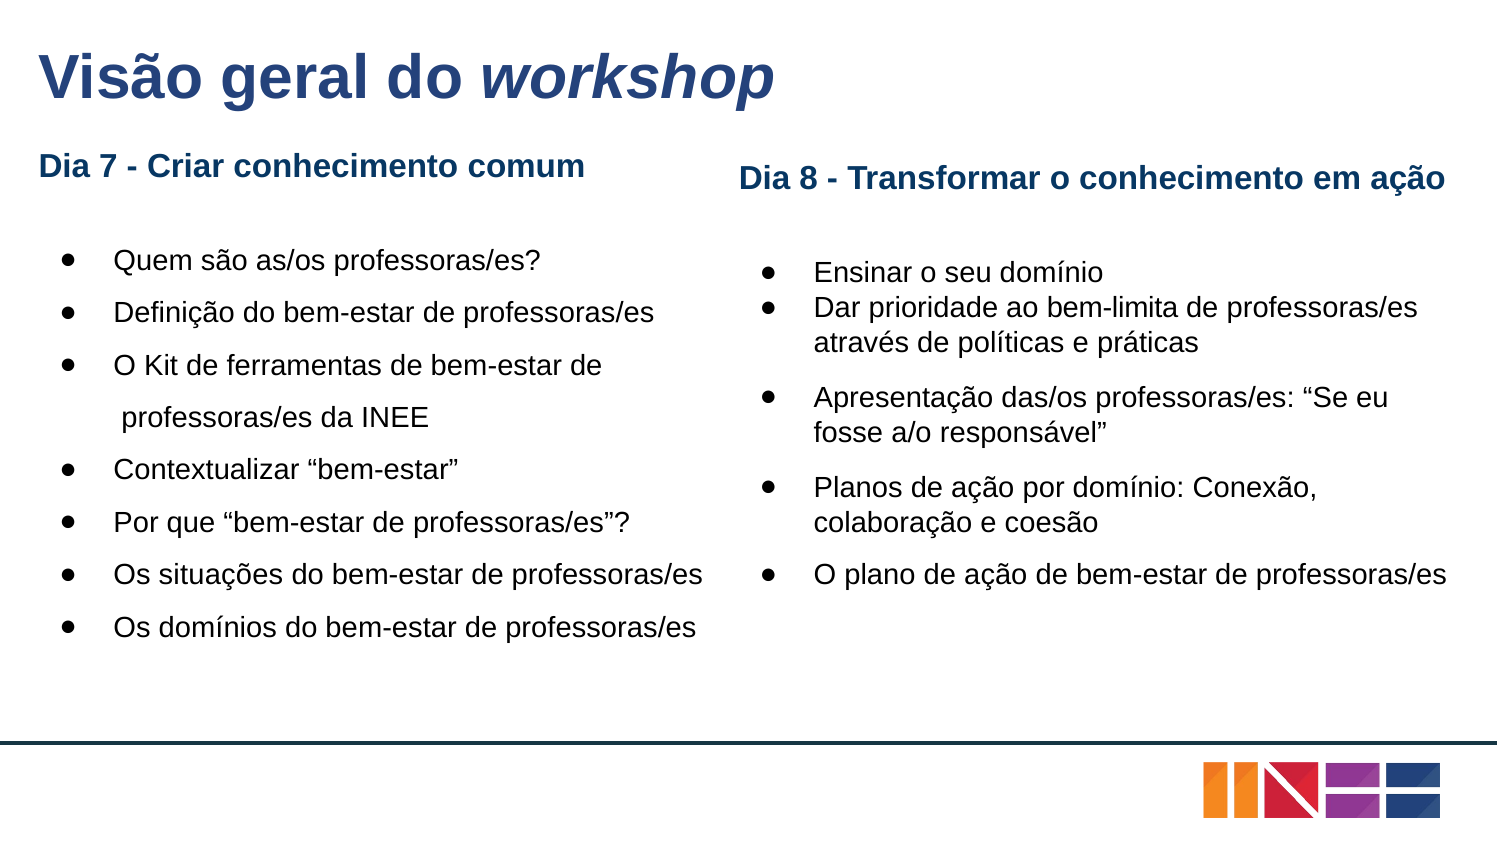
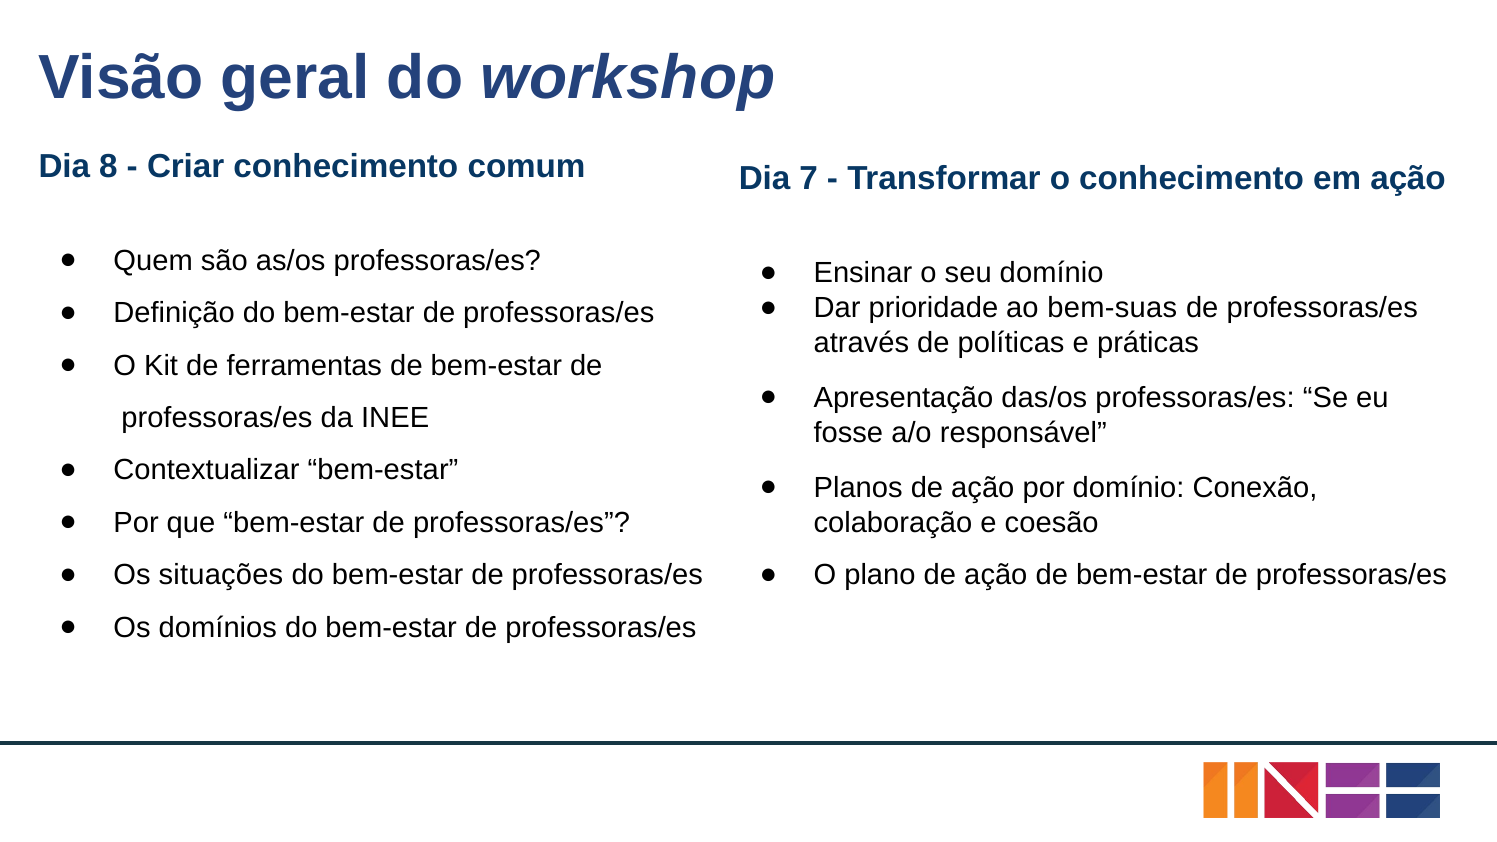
7: 7 -> 8
8: 8 -> 7
bem-limita: bem-limita -> bem-suas
